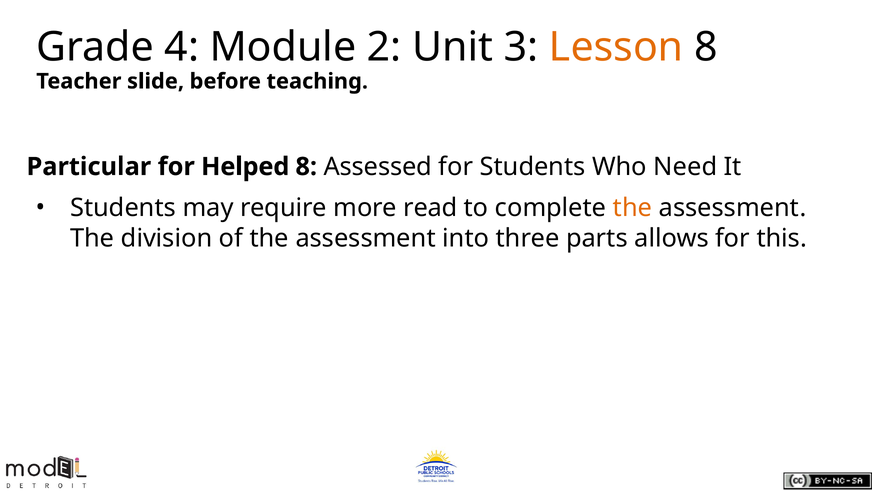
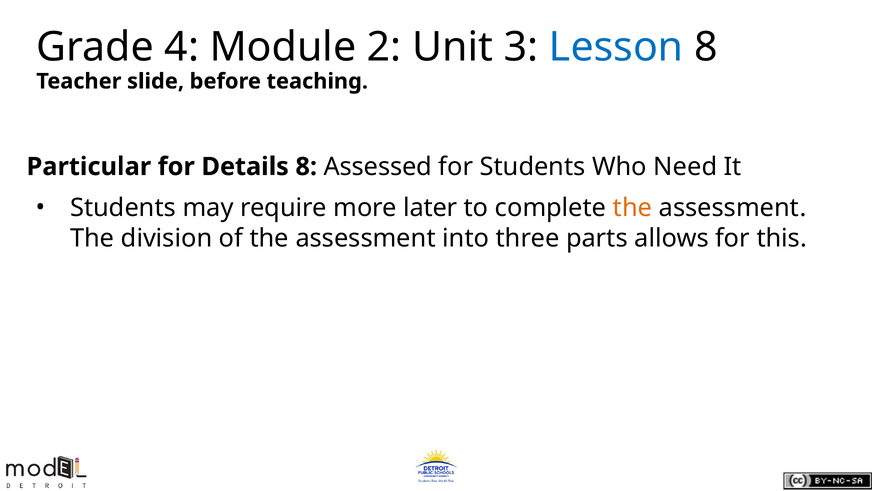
Lesson colour: orange -> blue
Helped: Helped -> Details
read: read -> later
